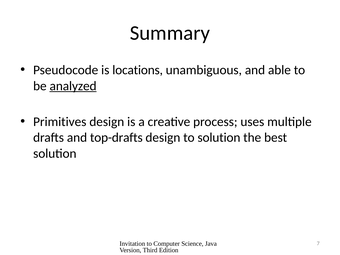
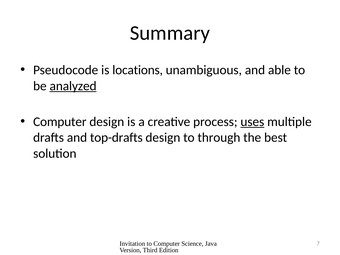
Primitives at (60, 122): Primitives -> Computer
uses underline: none -> present
to solution: solution -> through
